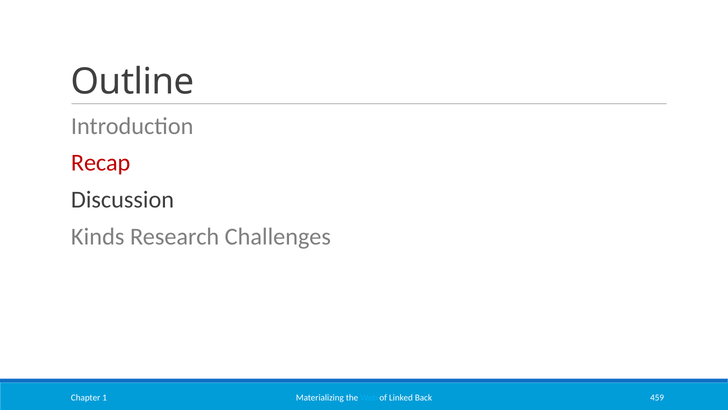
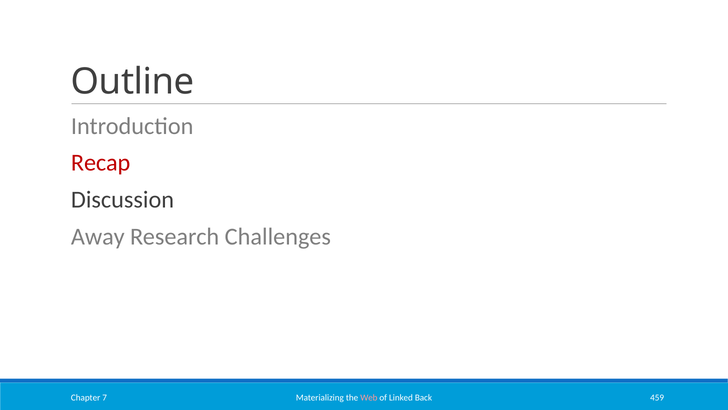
Kinds: Kinds -> Away
Web colour: light blue -> pink
1: 1 -> 7
